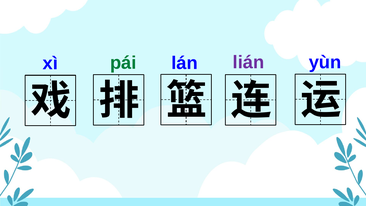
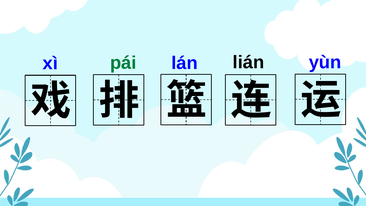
lián colour: purple -> black
